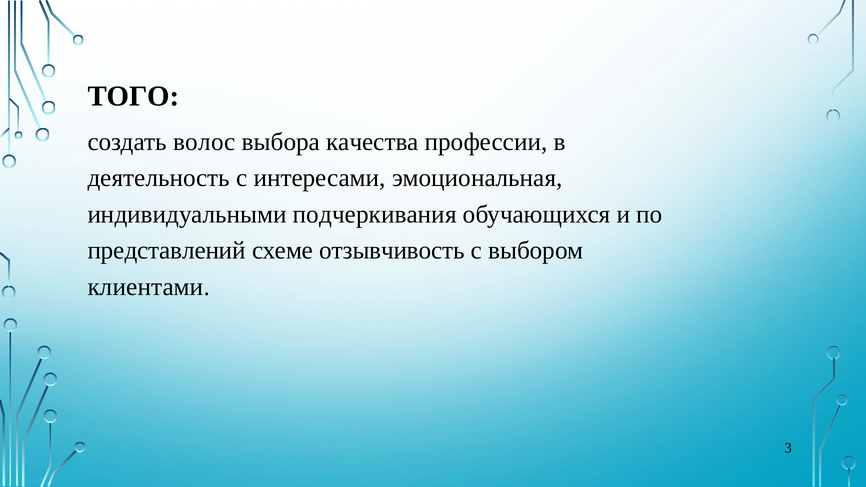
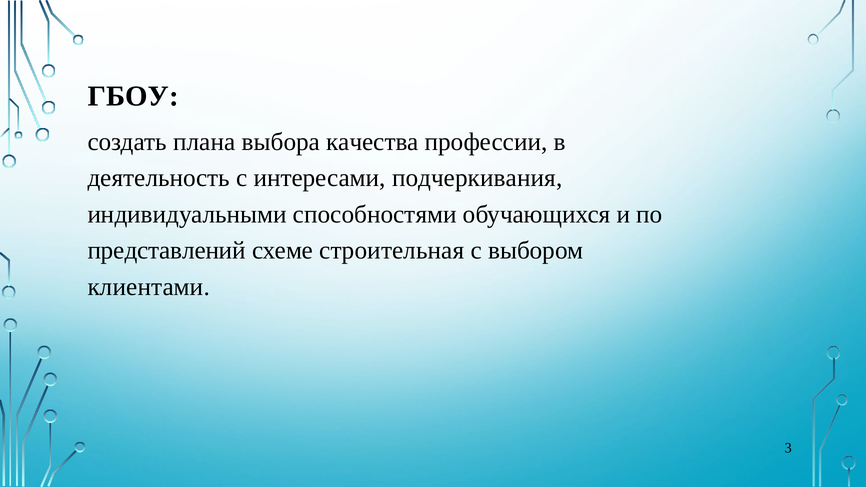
ТОГО: ТОГО -> ГБОУ
волос: волос -> плана
эмоциональная: эмоциональная -> подчеркивания
подчеркивания: подчеркивания -> способностями
отзывчивость: отзывчивость -> строительная
